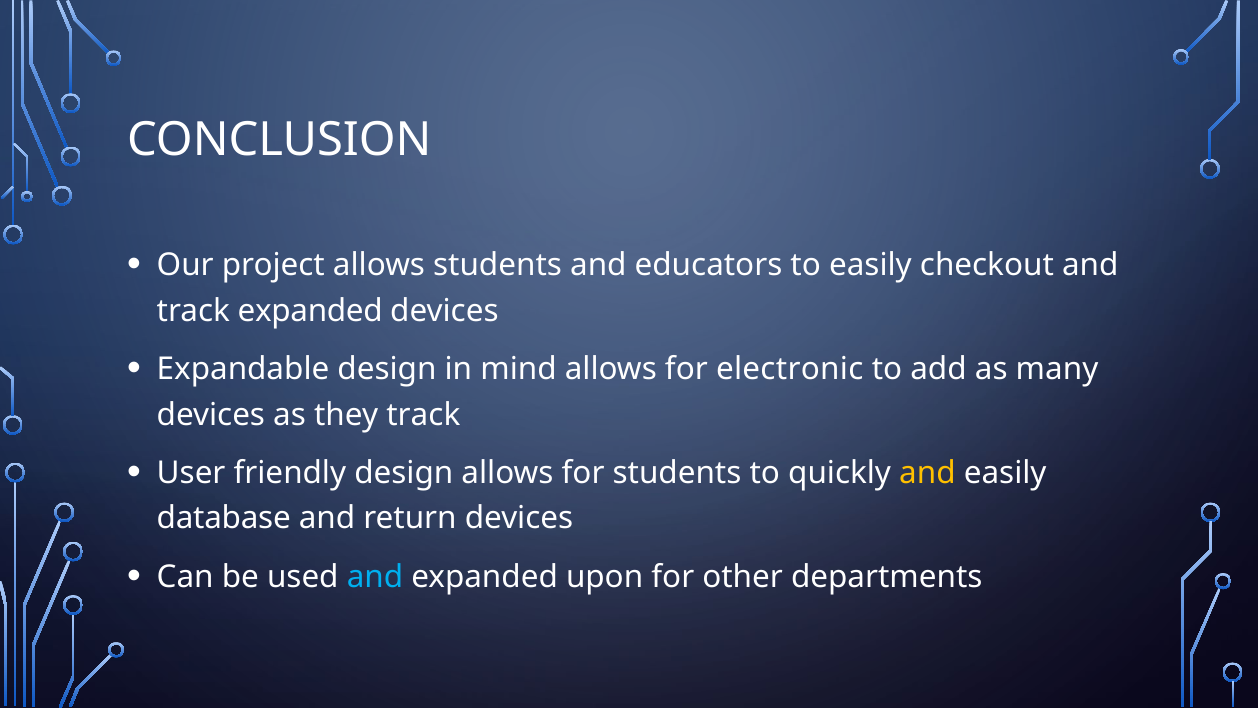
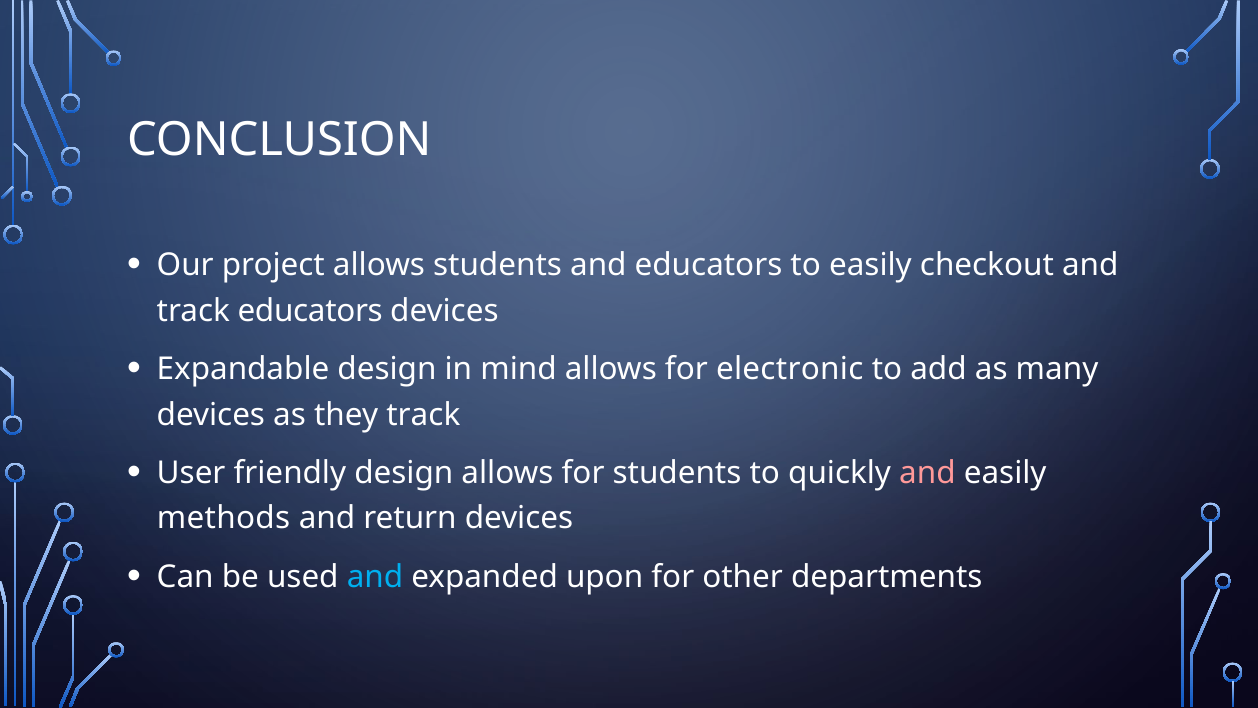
track expanded: expanded -> educators
and at (927, 473) colour: yellow -> pink
database: database -> methods
